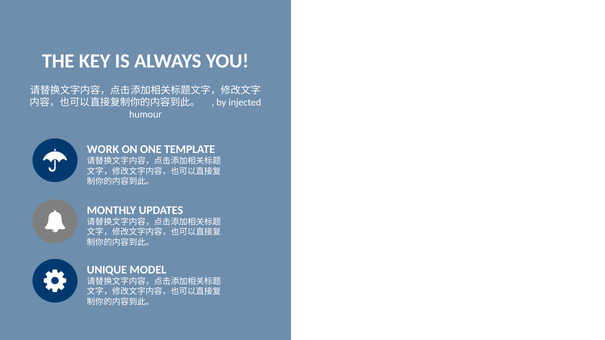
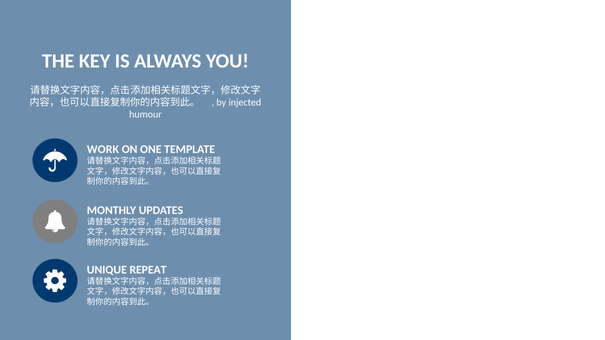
MODEL: MODEL -> REPEAT
